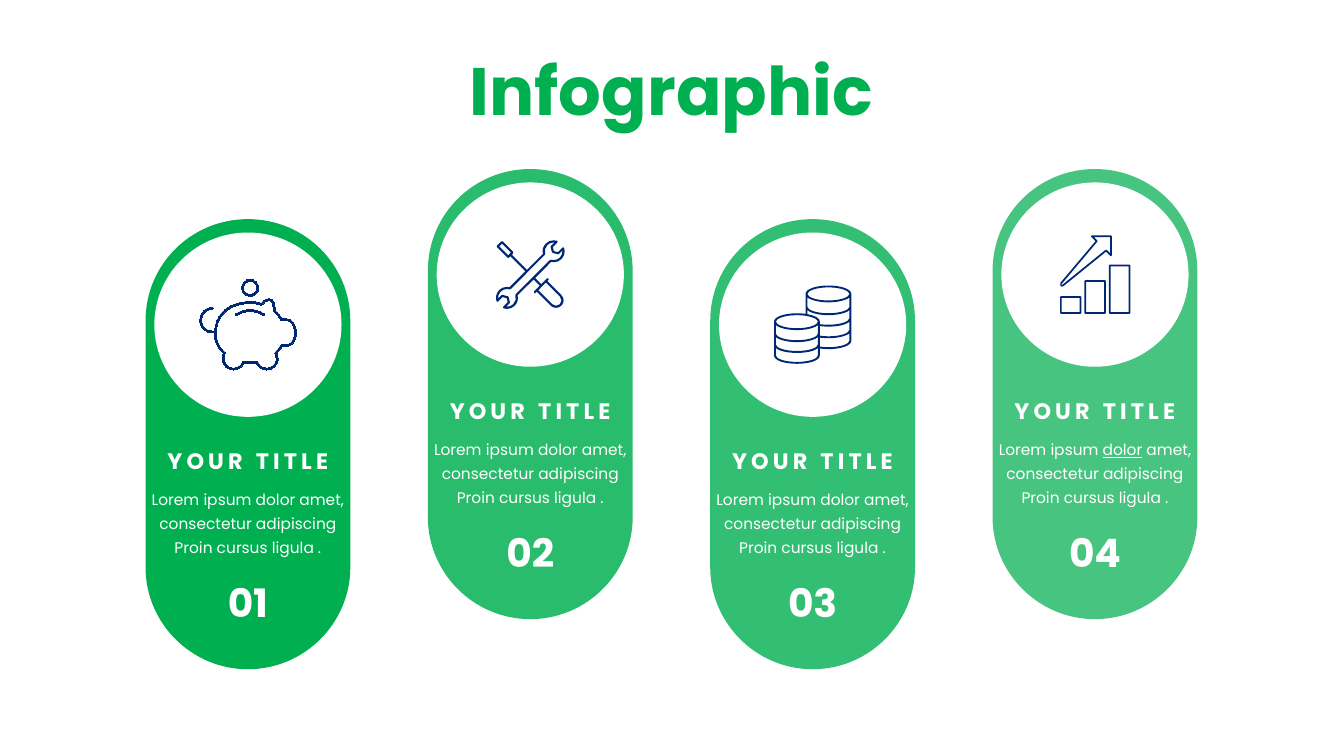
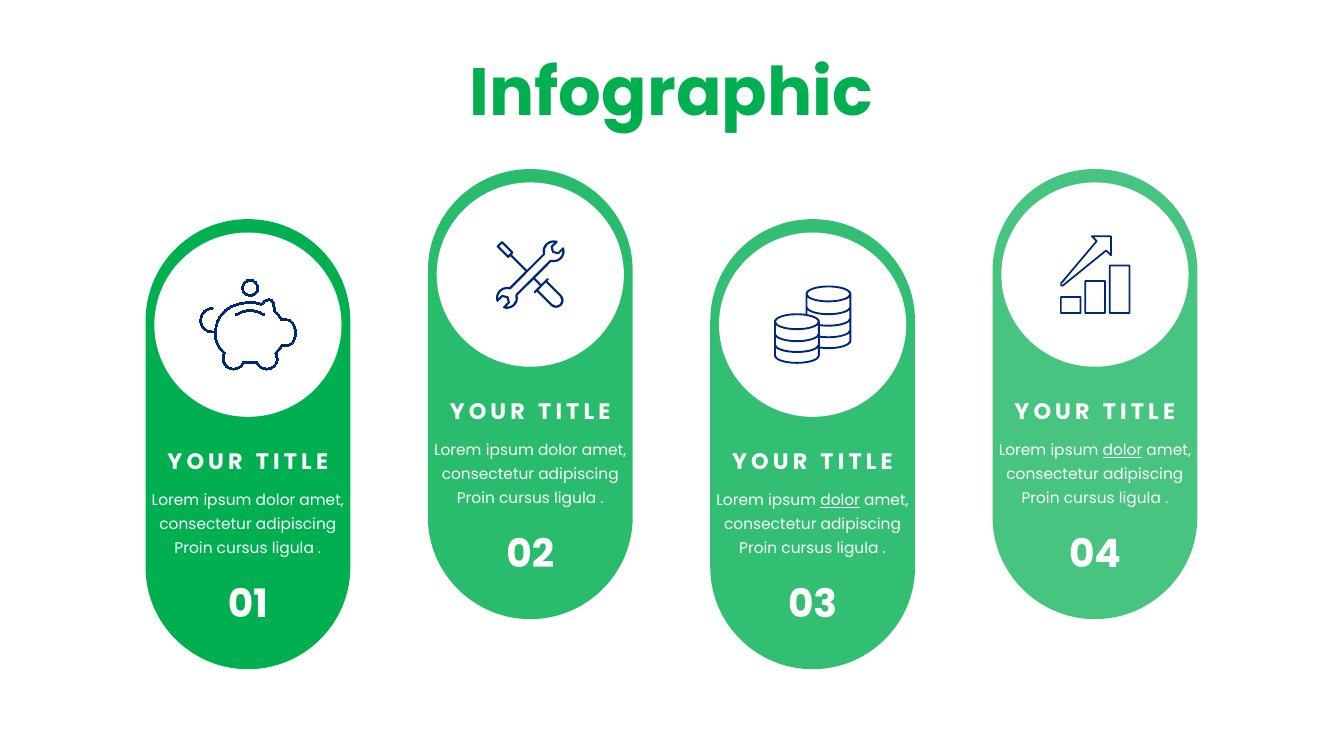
dolor at (840, 501) underline: none -> present
